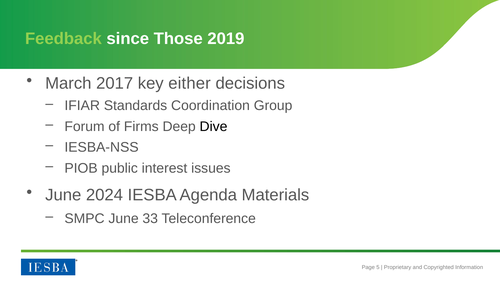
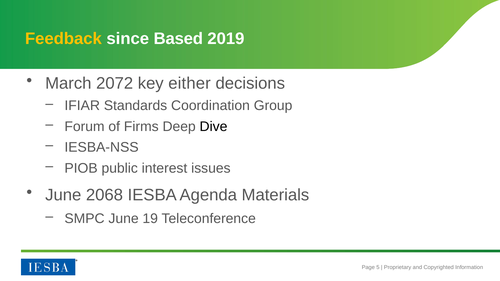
Feedback colour: light green -> yellow
Those: Those -> Based
2017: 2017 -> 2072
2024: 2024 -> 2068
33: 33 -> 19
